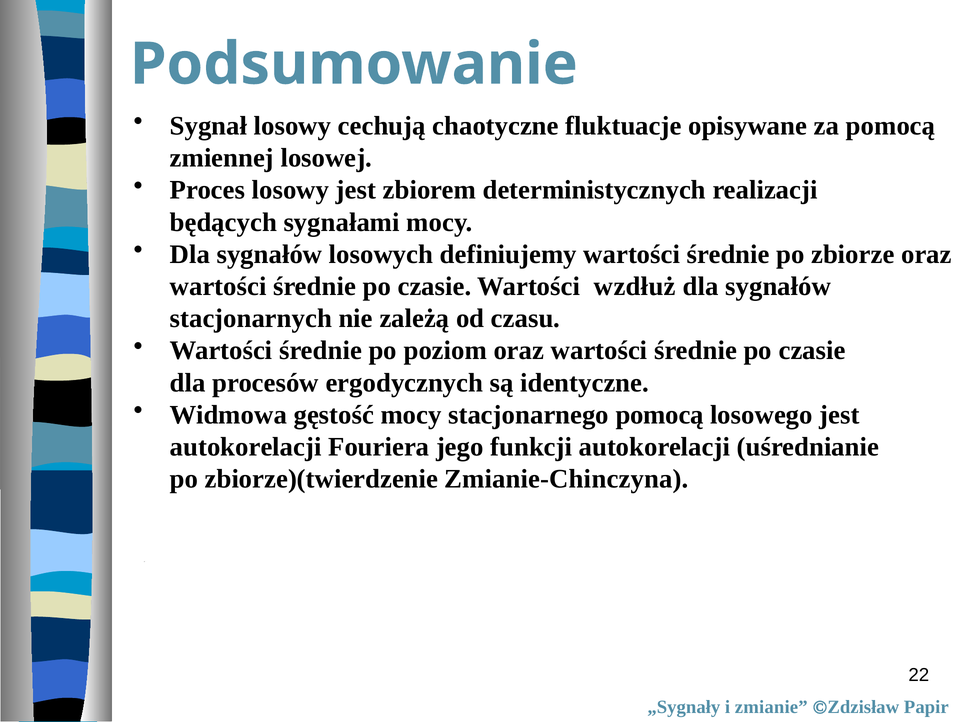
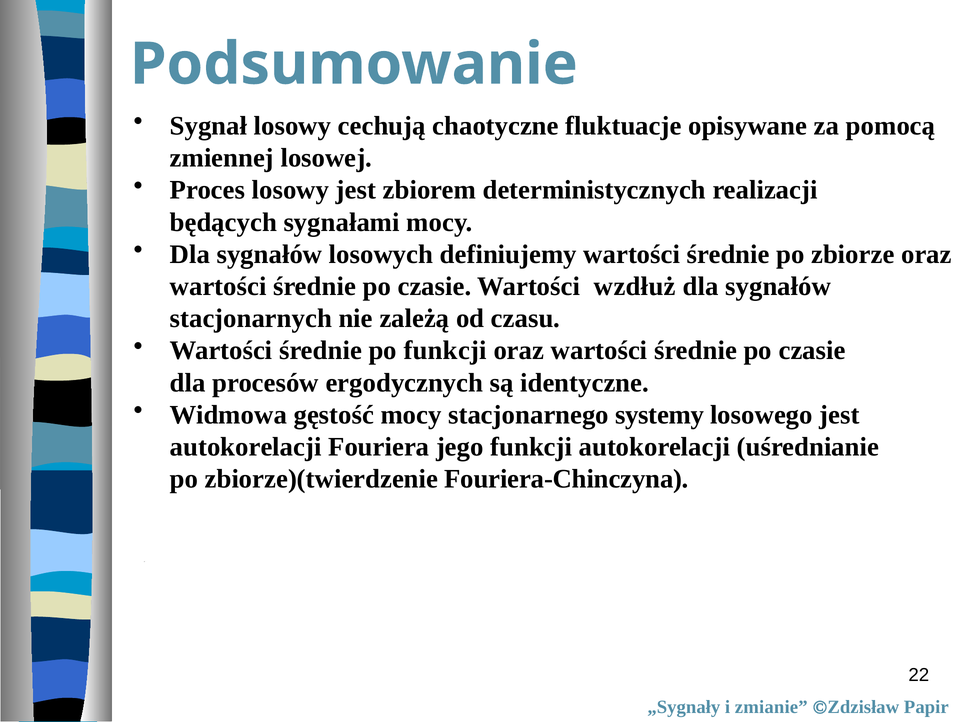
po poziom: poziom -> funkcji
stacjonarnego pomocą: pomocą -> systemy
Zmianie-Chinczyna: Zmianie-Chinczyna -> Fouriera-Chinczyna
